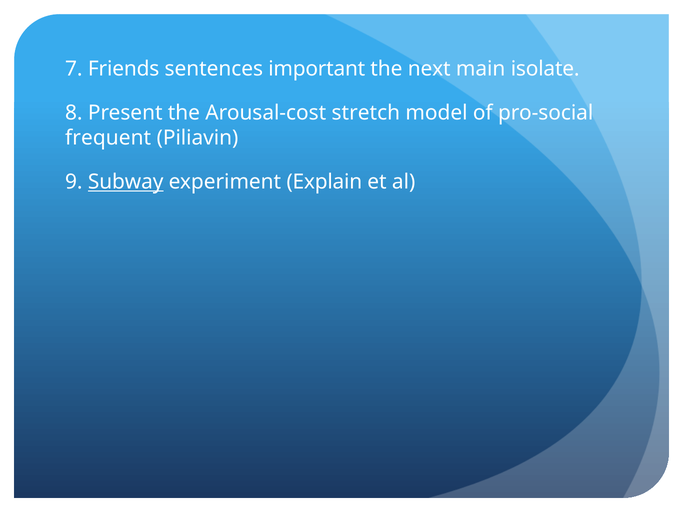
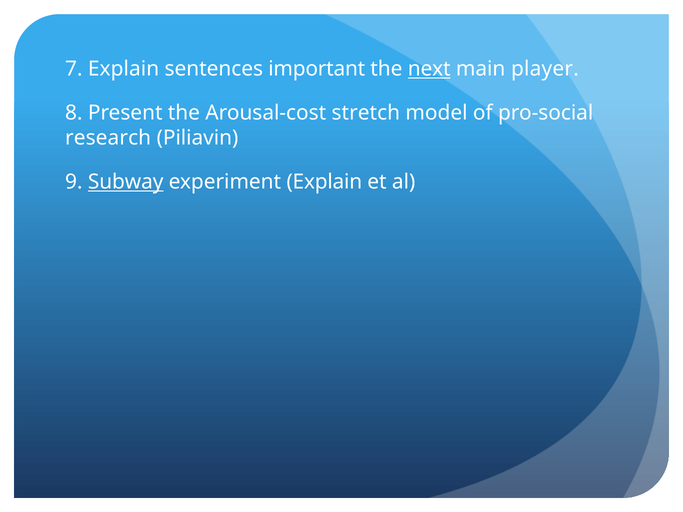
7 Friends: Friends -> Explain
next underline: none -> present
isolate: isolate -> player
frequent: frequent -> research
